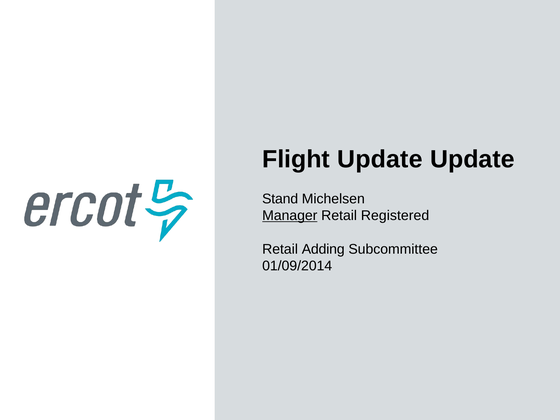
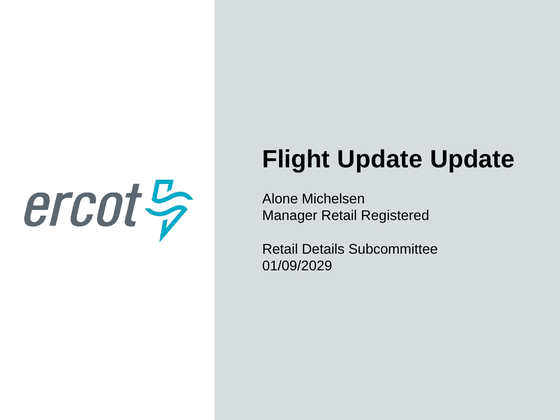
Stand: Stand -> Alone
Manager underline: present -> none
Adding: Adding -> Details
01/09/2014: 01/09/2014 -> 01/09/2029
